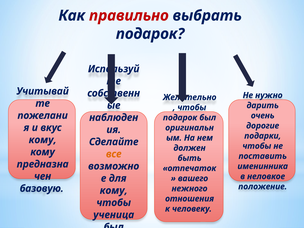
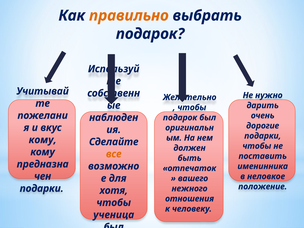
правильно colour: red -> orange
базовую at (42, 188): базовую -> подарки
кому at (114, 190): кому -> хотя
